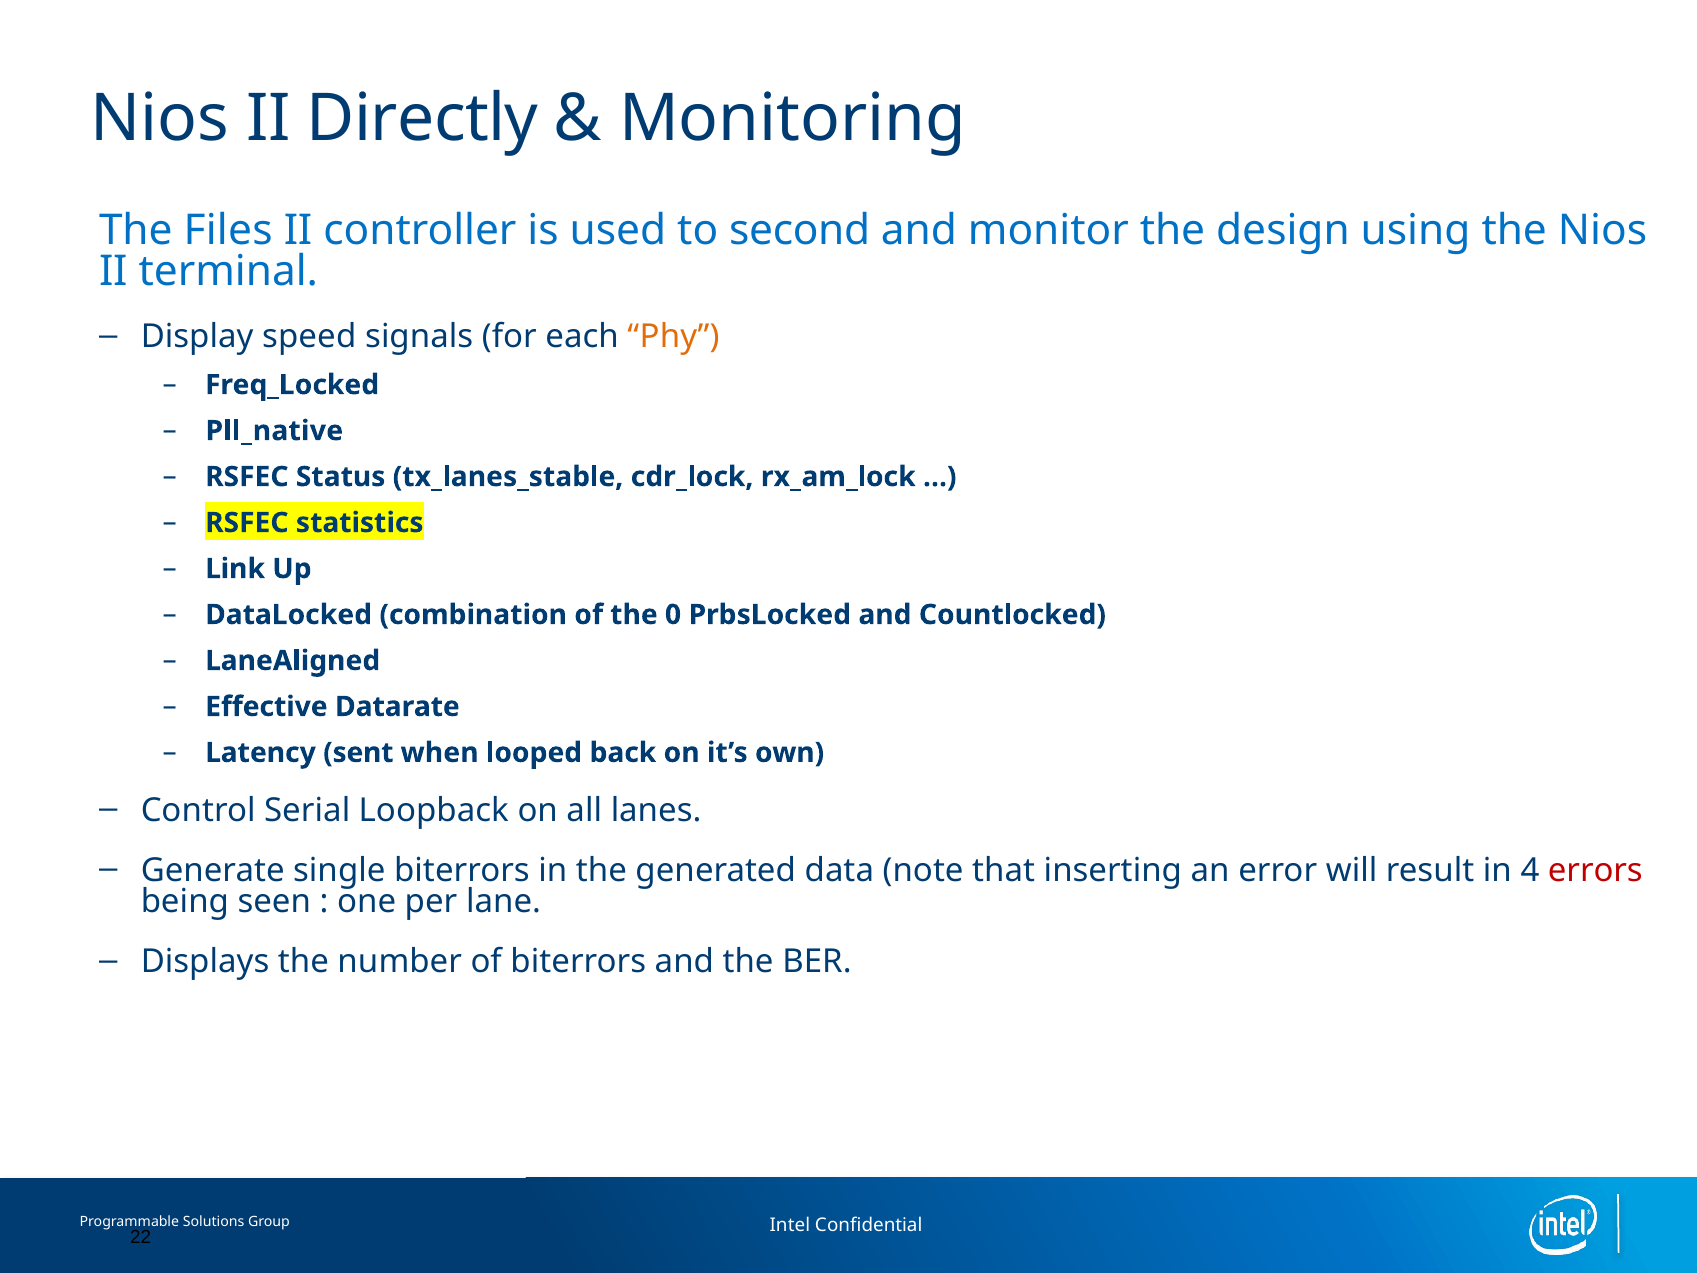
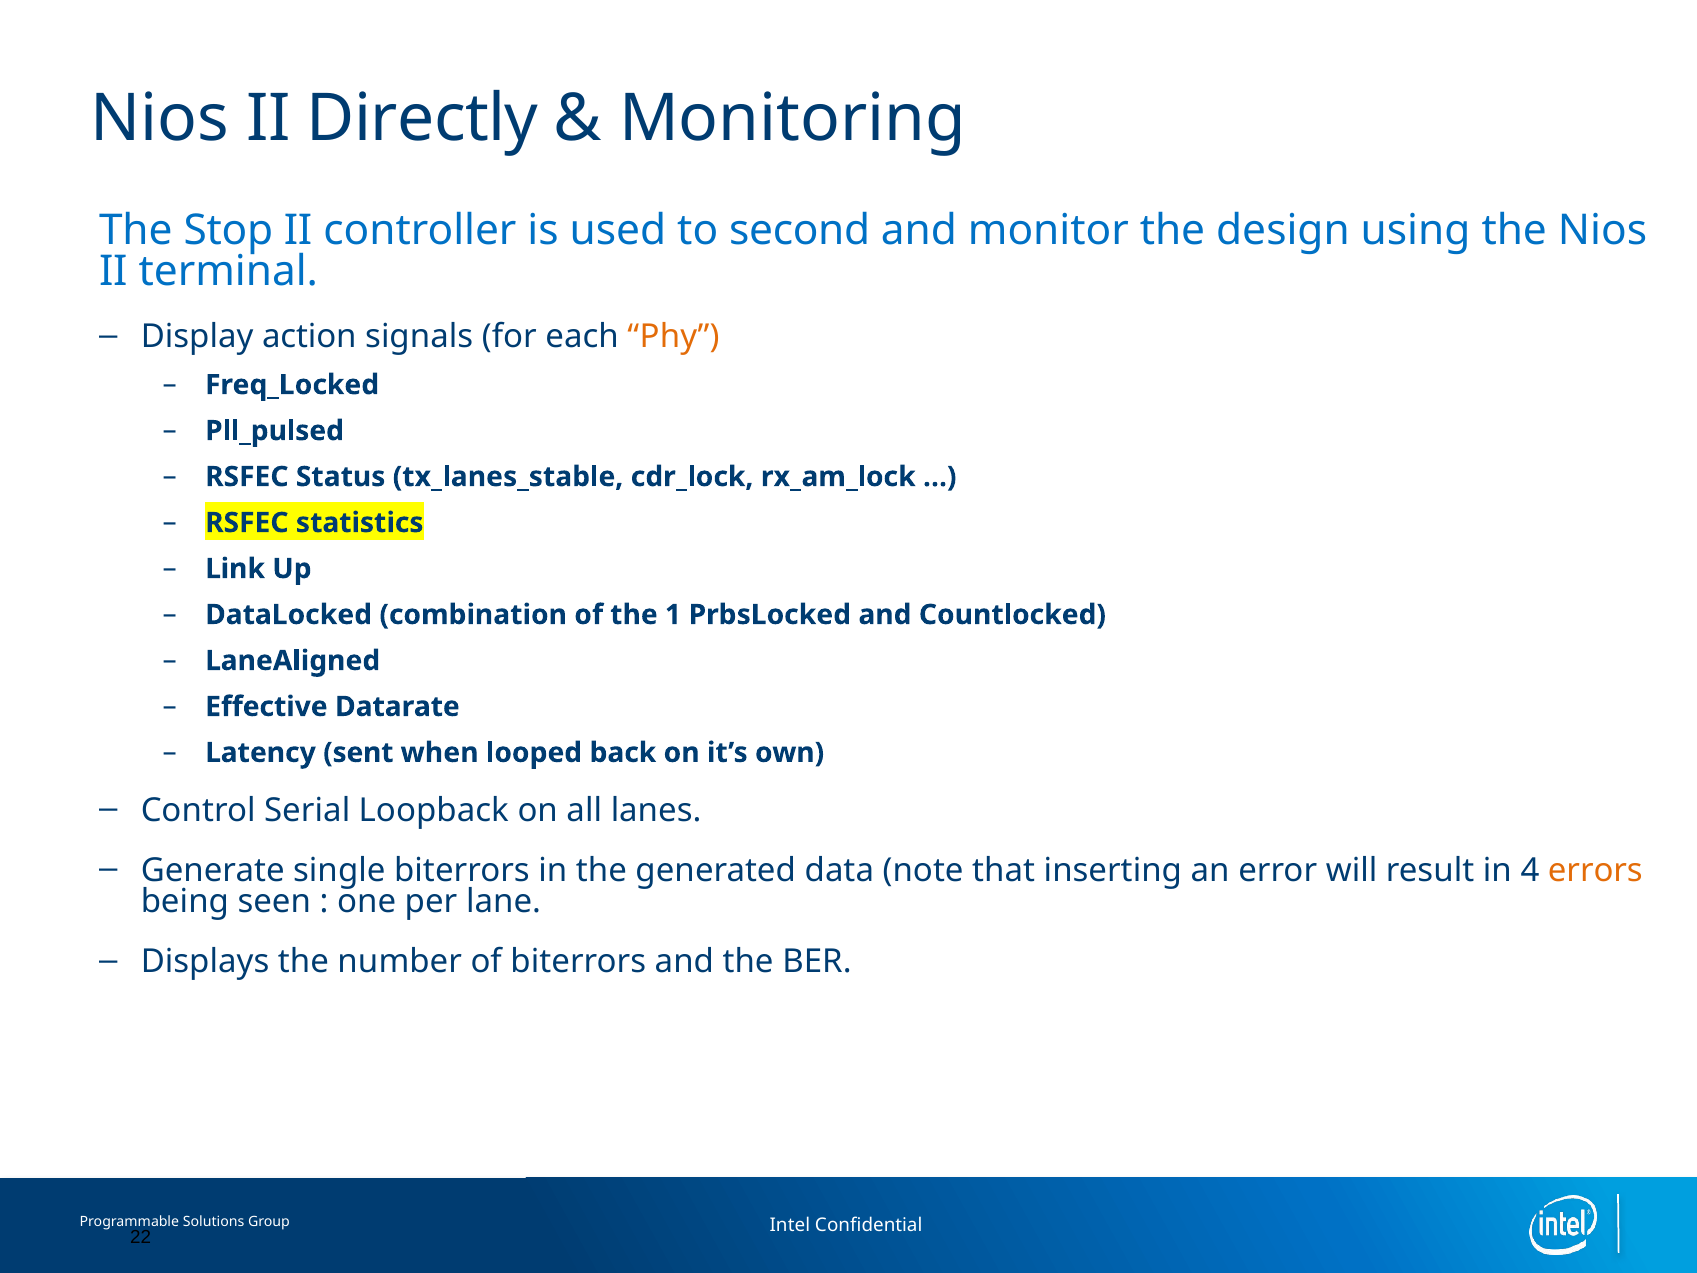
Files: Files -> Stop
speed: speed -> action
Pll_native: Pll_native -> Pll_pulsed
0: 0 -> 1
errors colour: red -> orange
